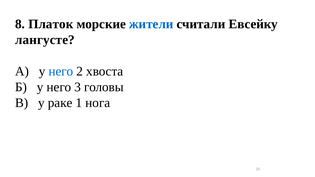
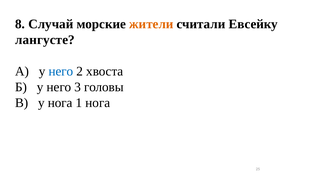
Платок: Платок -> Случай
жители colour: blue -> orange
у раке: раке -> нога
